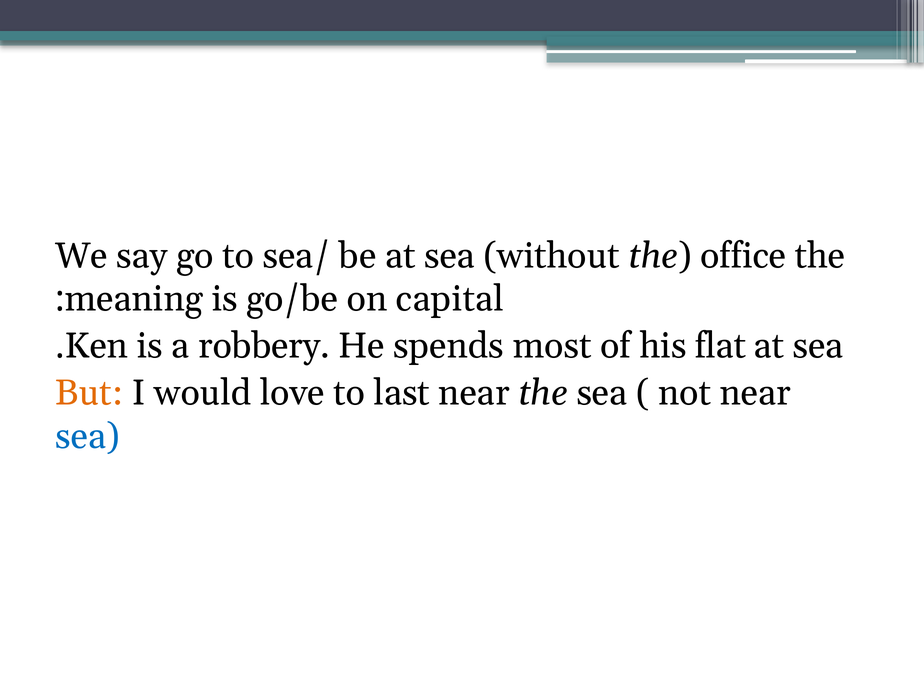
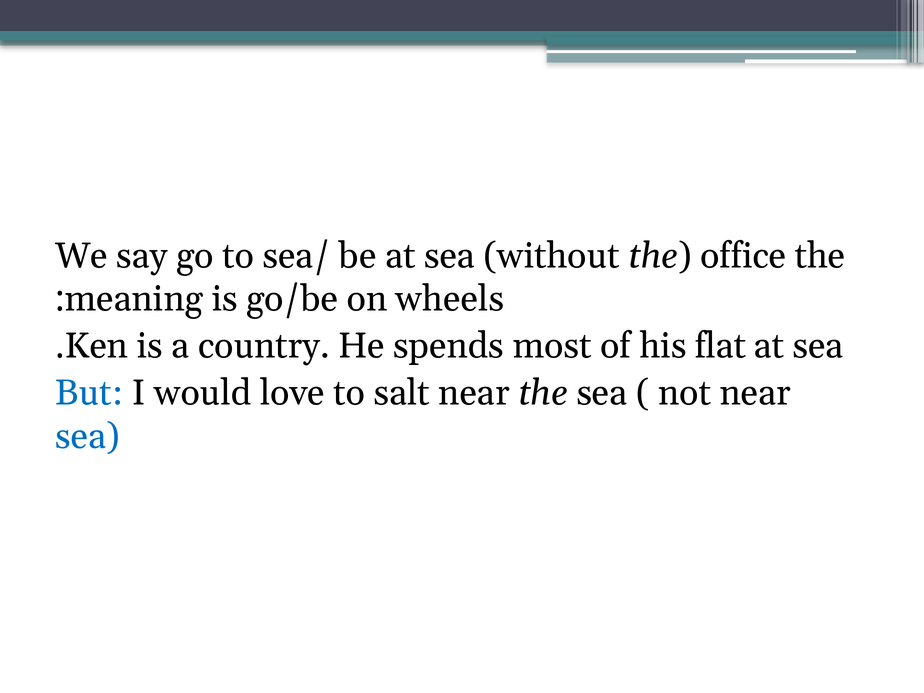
capital: capital -> wheels
robbery: robbery -> country
But colour: orange -> blue
last: last -> salt
